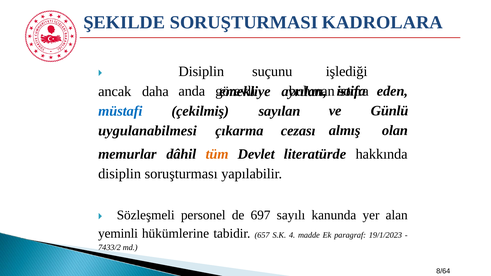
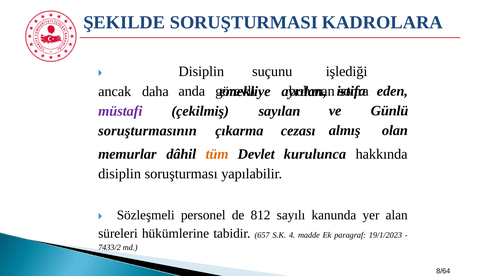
müstafi colour: blue -> purple
uygulanabilmesi: uygulanabilmesi -> soruşturmasının
literatürde: literatürde -> kurulunca
697: 697 -> 812
yeminli: yeminli -> süreleri
